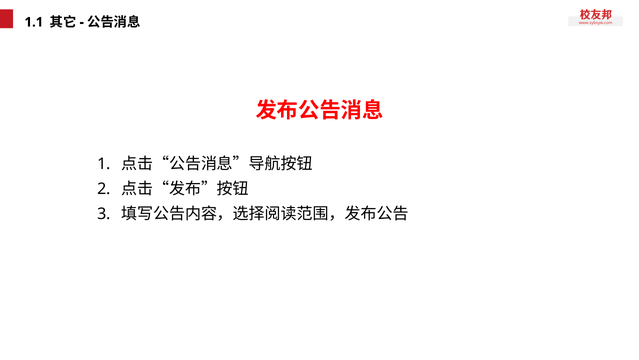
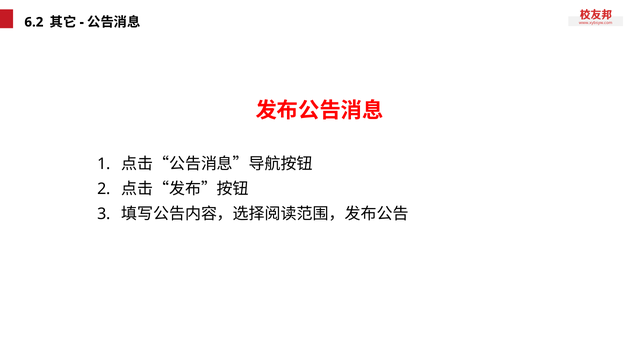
1.1: 1.1 -> 6.2
